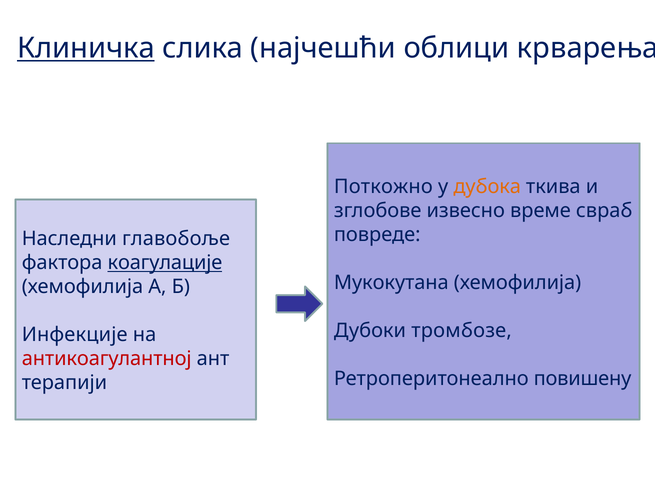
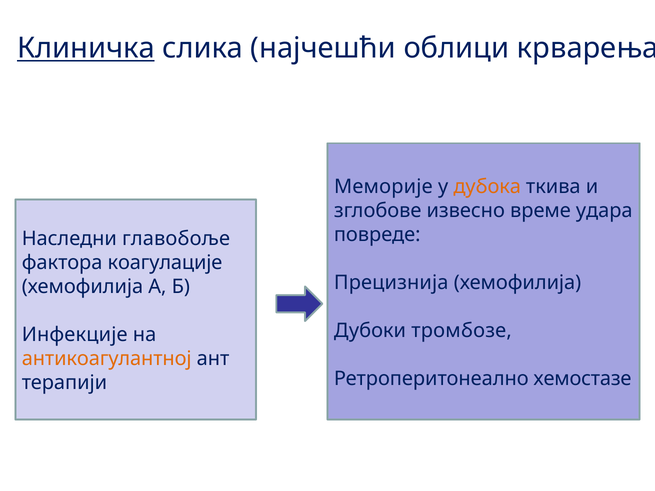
Поткожно: Поткожно -> Меморије
свраб: свраб -> удара
коагулације underline: present -> none
Мукокутана: Мукокутана -> Прецизнија
антикоагулантној colour: red -> orange
повишену: повишену -> хемостазе
